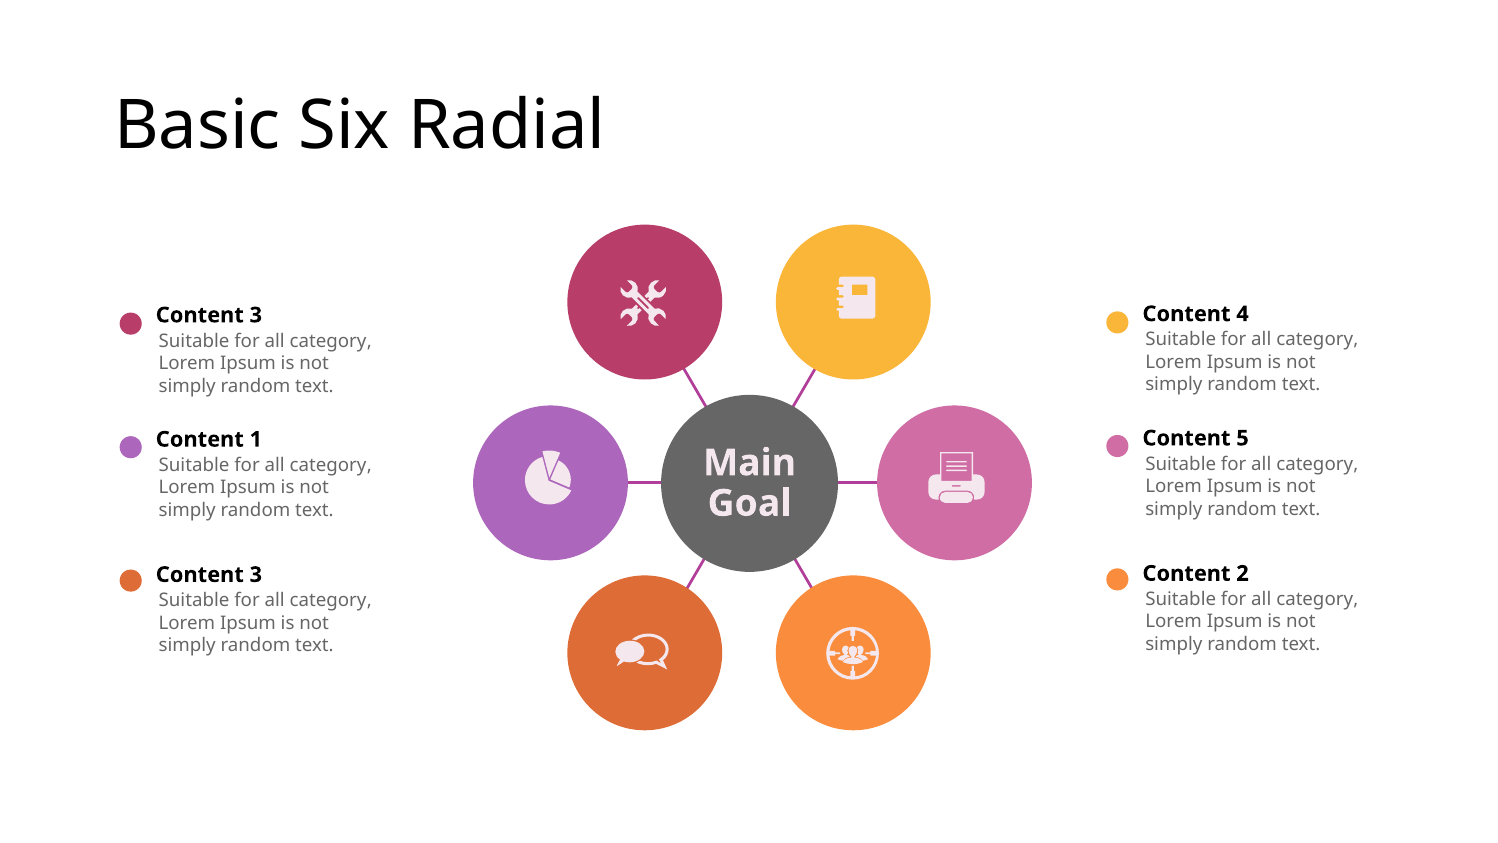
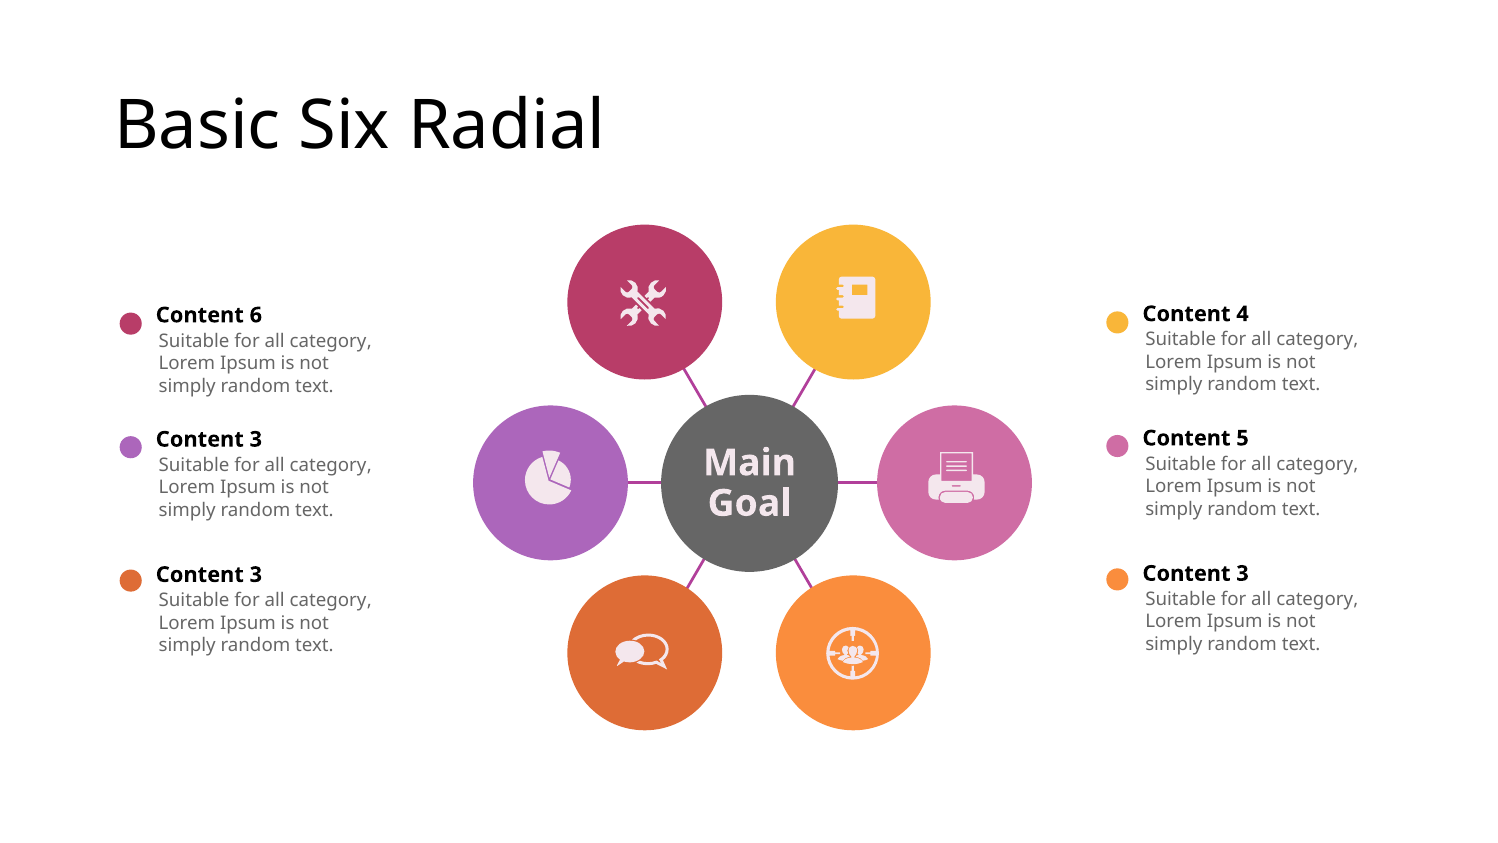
3 at (256, 315): 3 -> 6
1 at (256, 439): 1 -> 3
2 at (1243, 573): 2 -> 3
